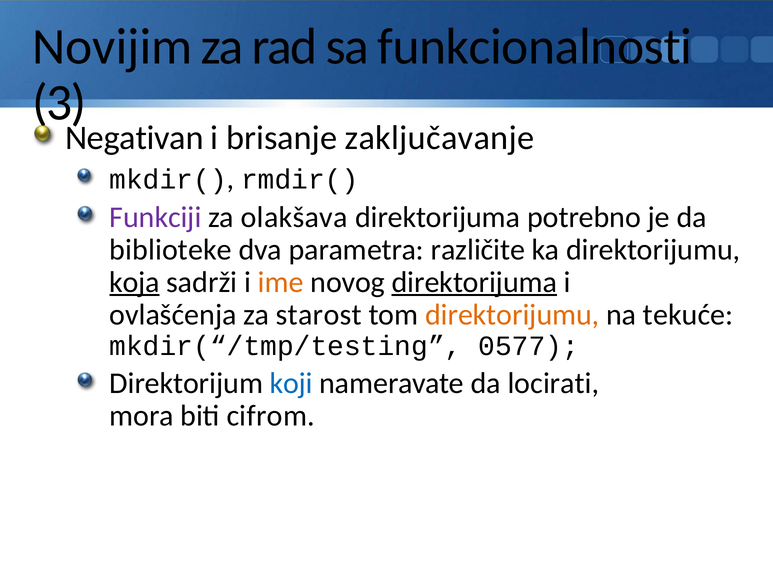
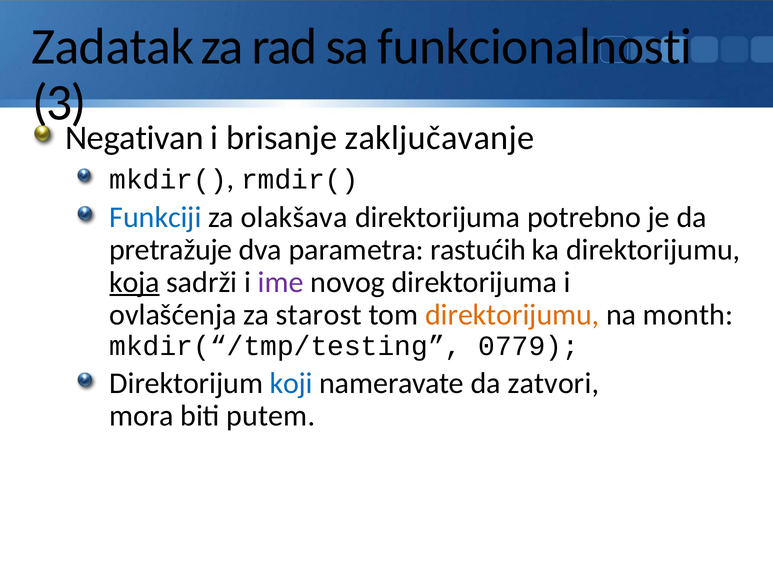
Novijim: Novijim -> Zadatak
Funkciji colour: purple -> blue
biblioteke: biblioteke -> pretražuje
različite: različite -> rastućih
ime colour: orange -> purple
direktorijuma at (474, 282) underline: present -> none
tekuće: tekuće -> month
0577: 0577 -> 0779
locirati: locirati -> zatvori
cifrom: cifrom -> putem
